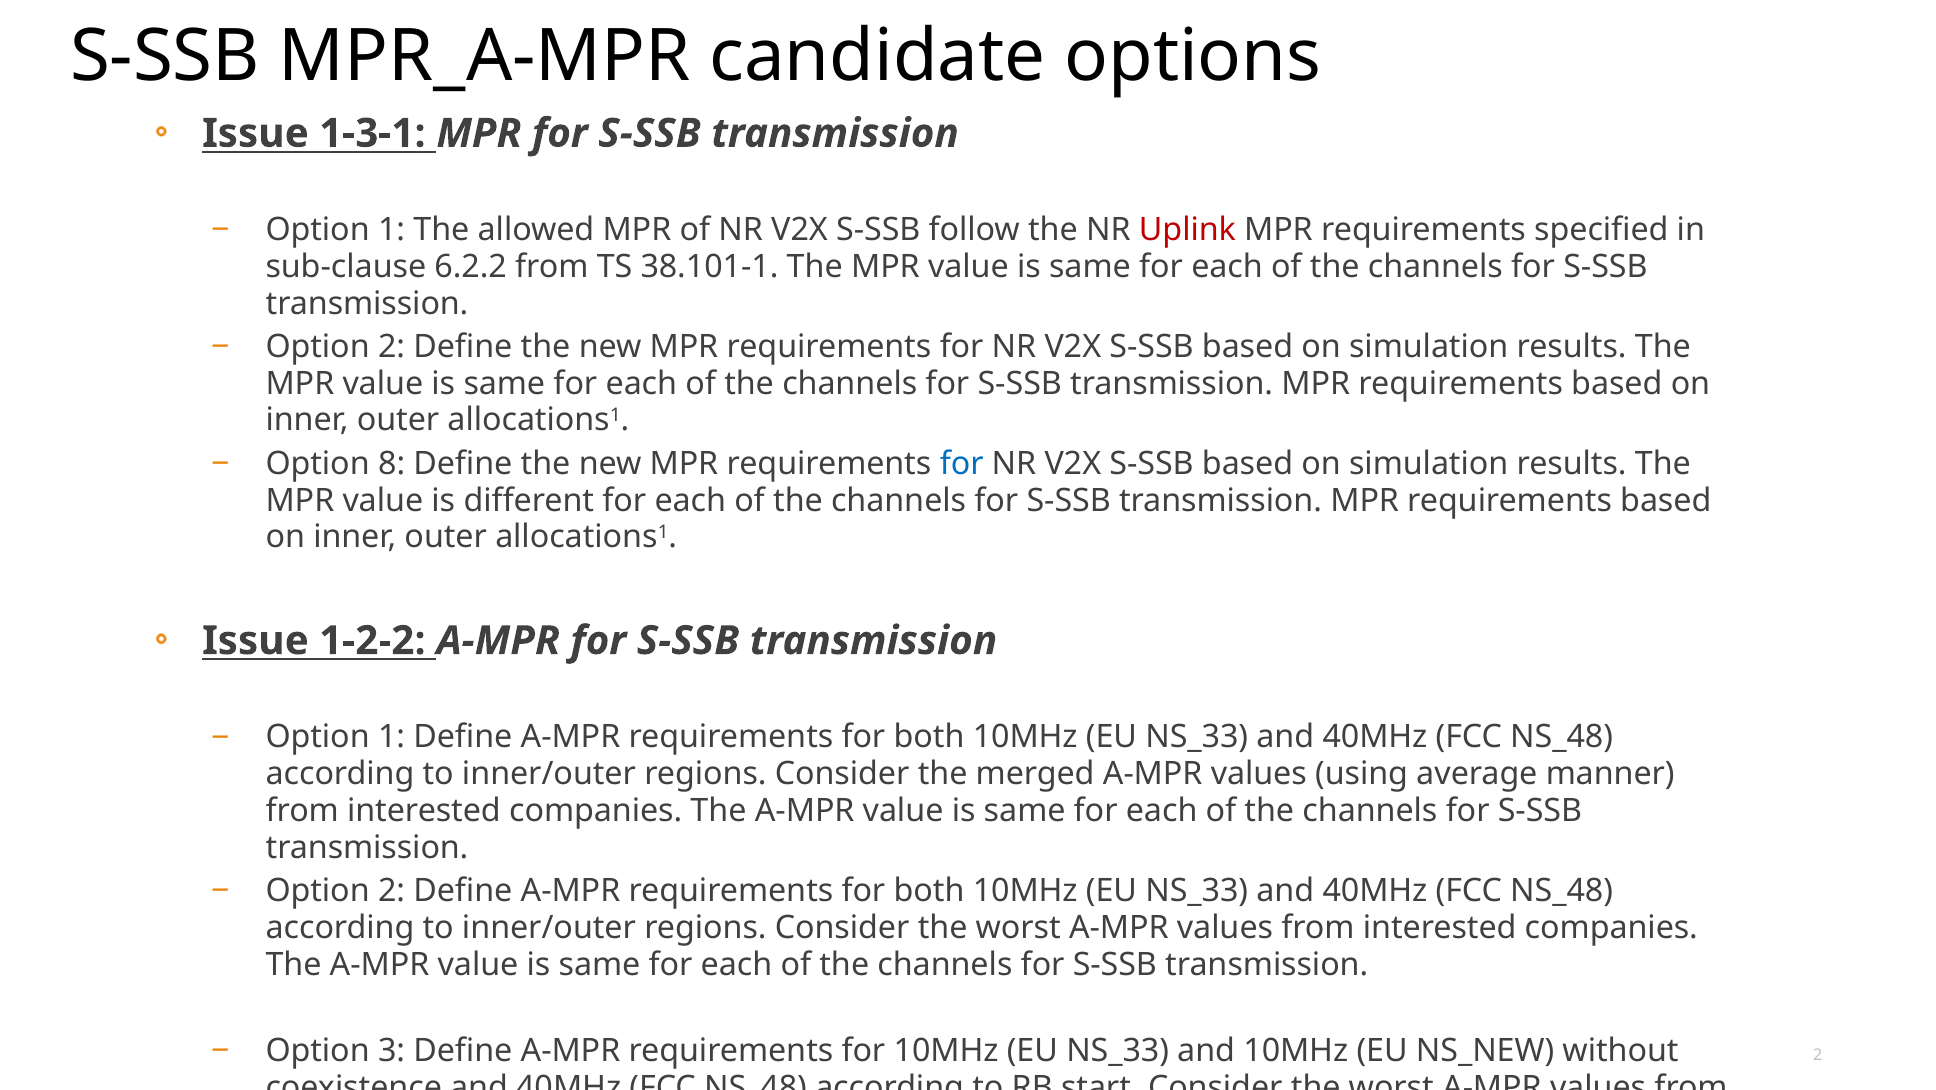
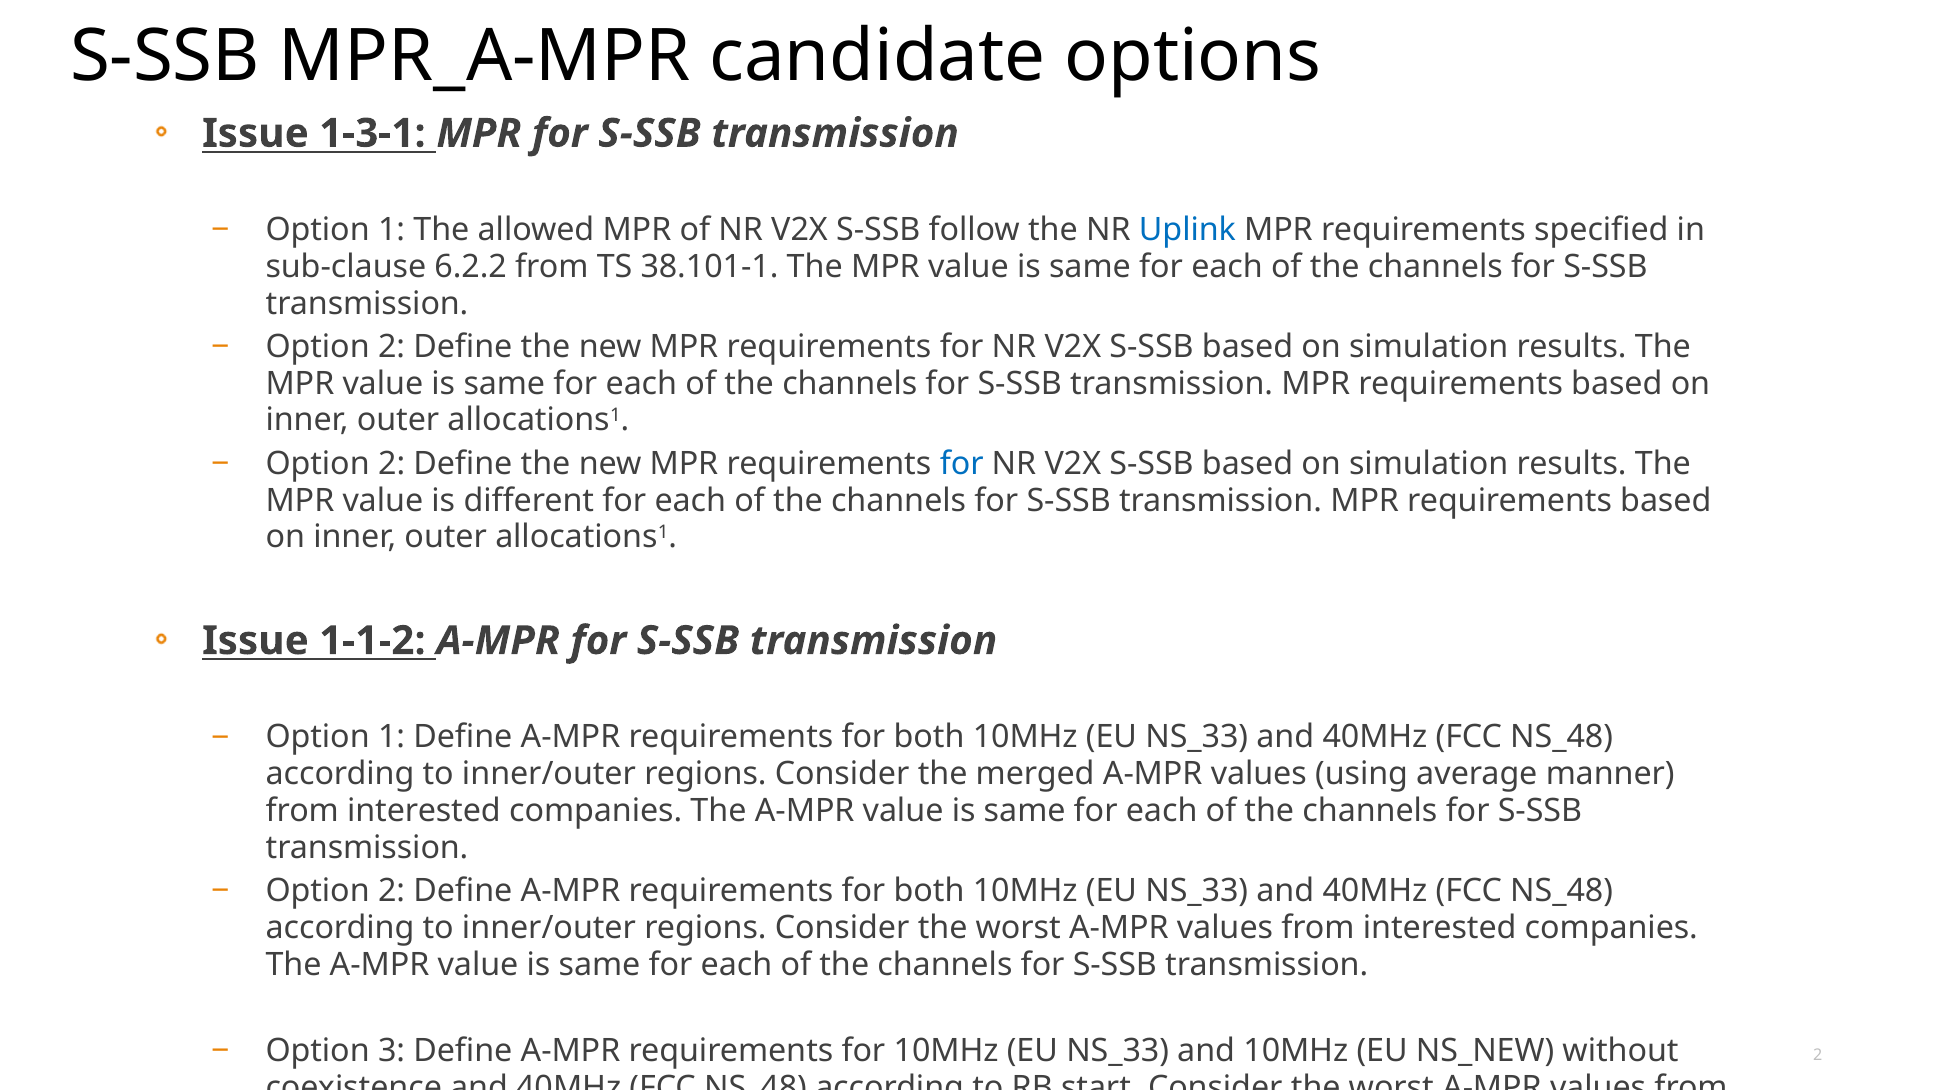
Uplink colour: red -> blue
8 at (392, 463): 8 -> 2
1-2-2: 1-2-2 -> 1-1-2
